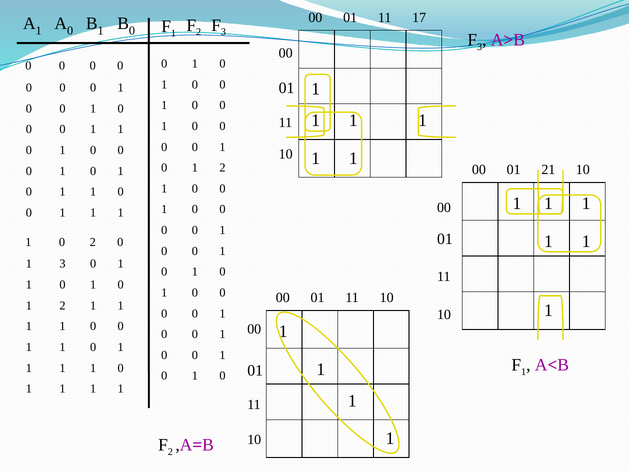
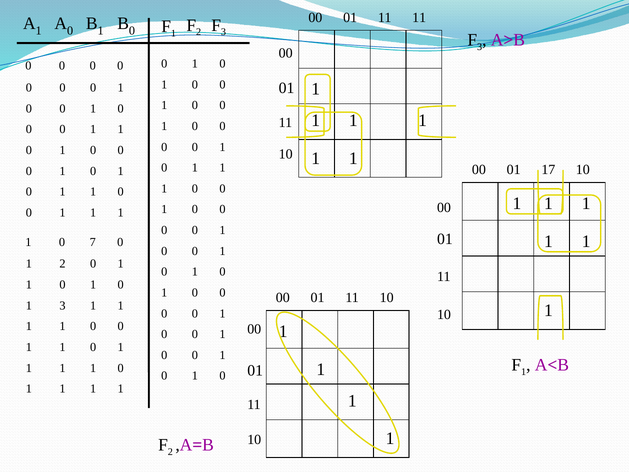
11 17: 17 -> 11
2 at (222, 168): 2 -> 1
21: 21 -> 17
0 2: 2 -> 7
1 3: 3 -> 2
2 at (62, 305): 2 -> 3
